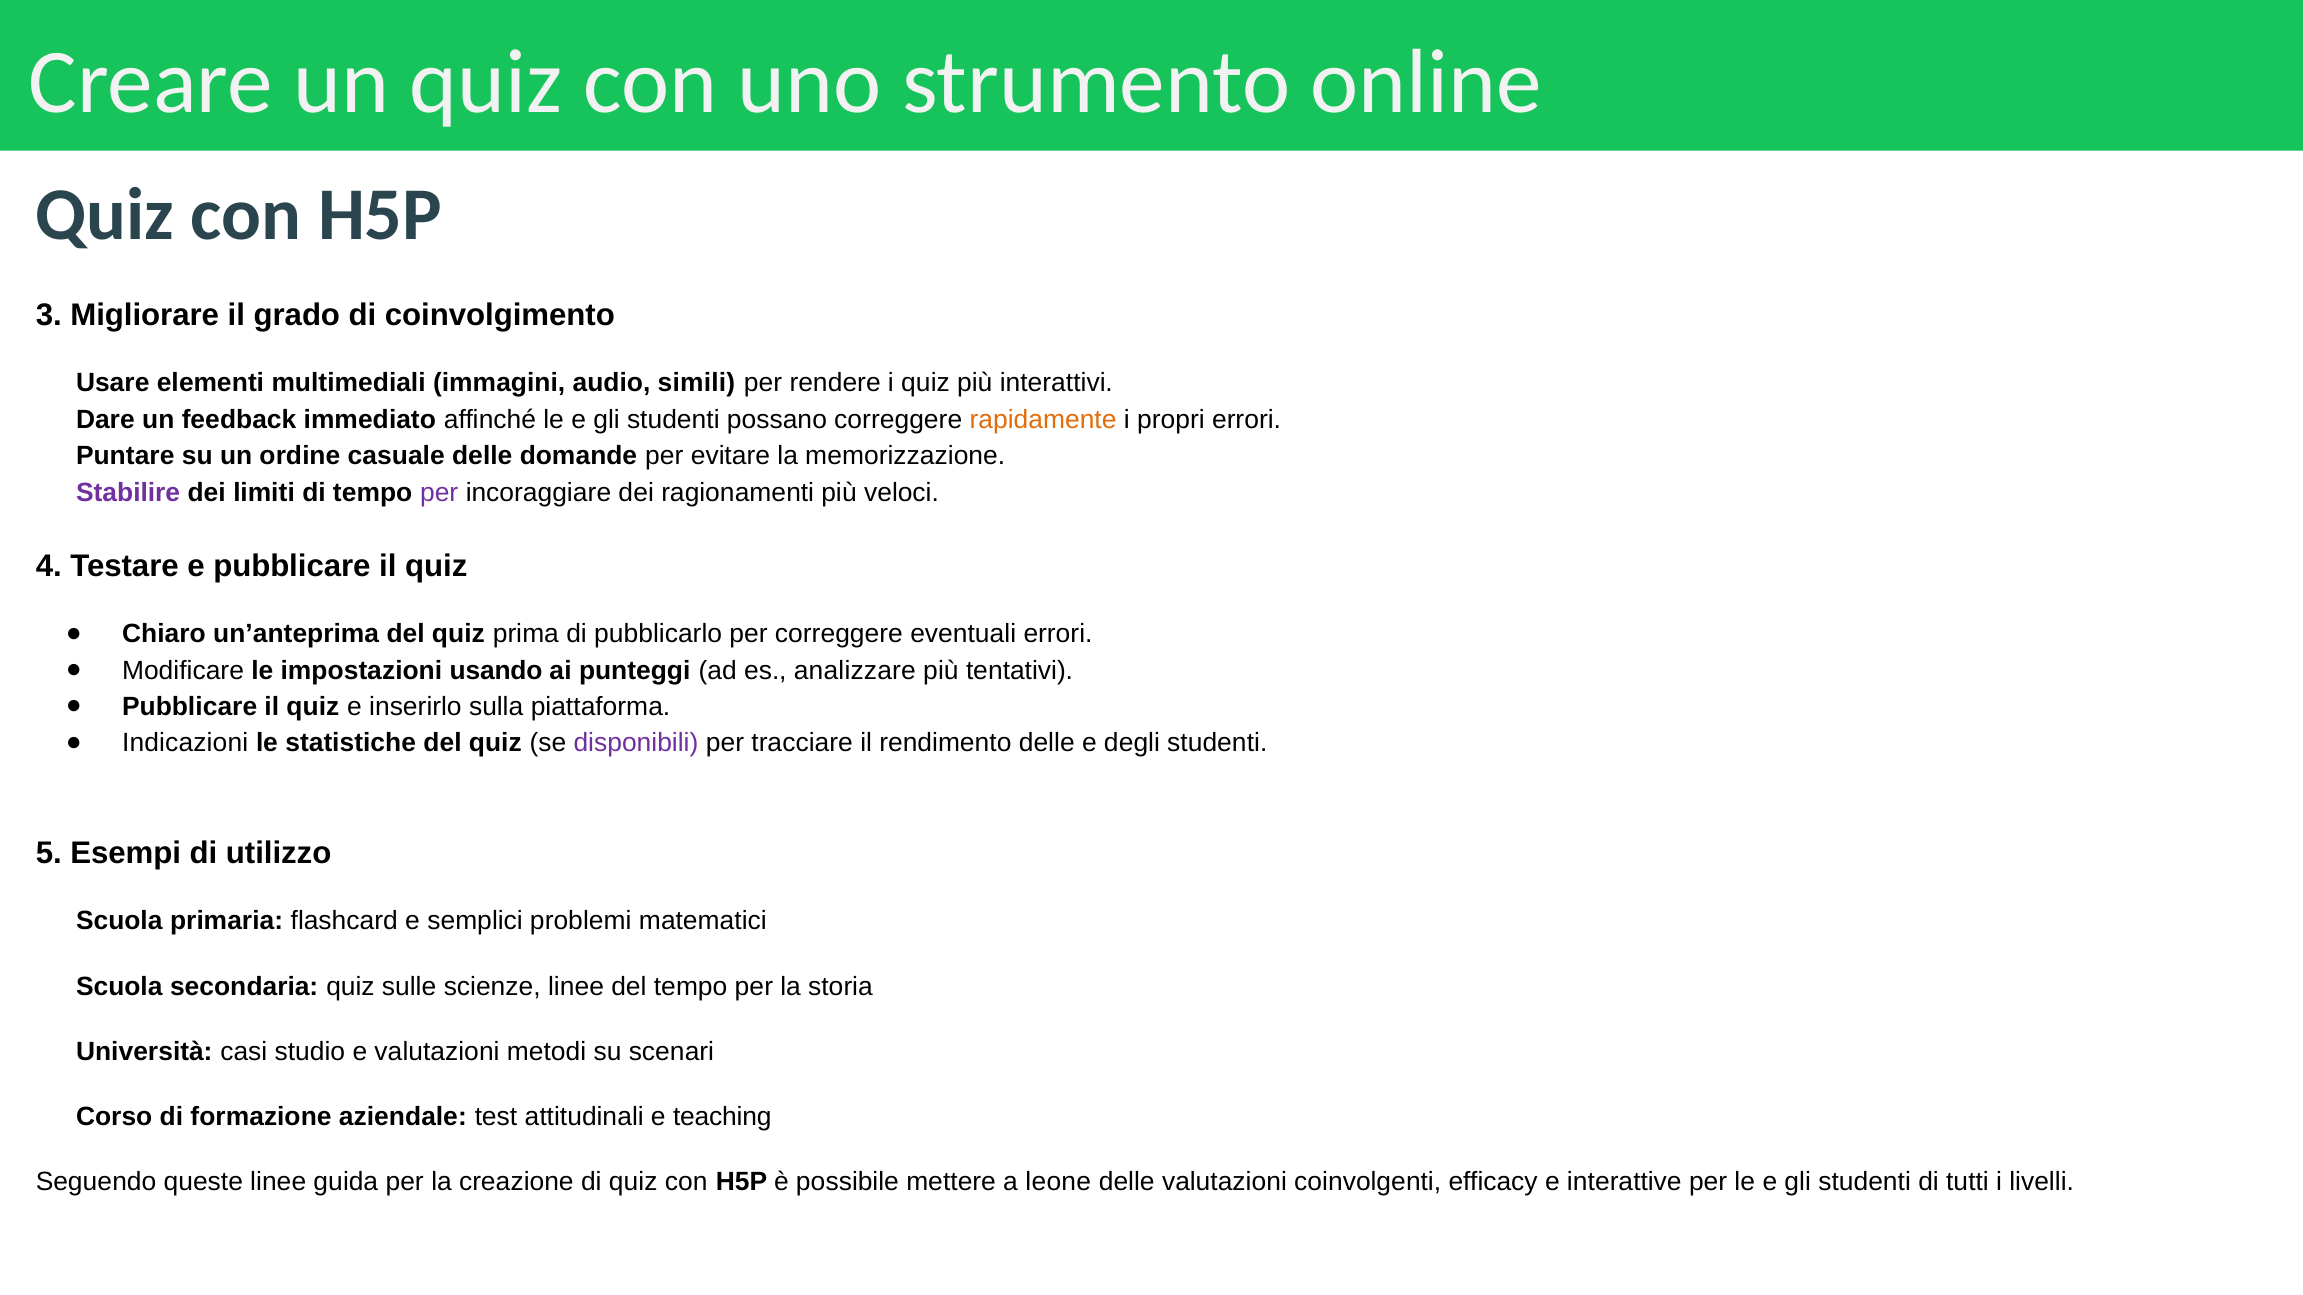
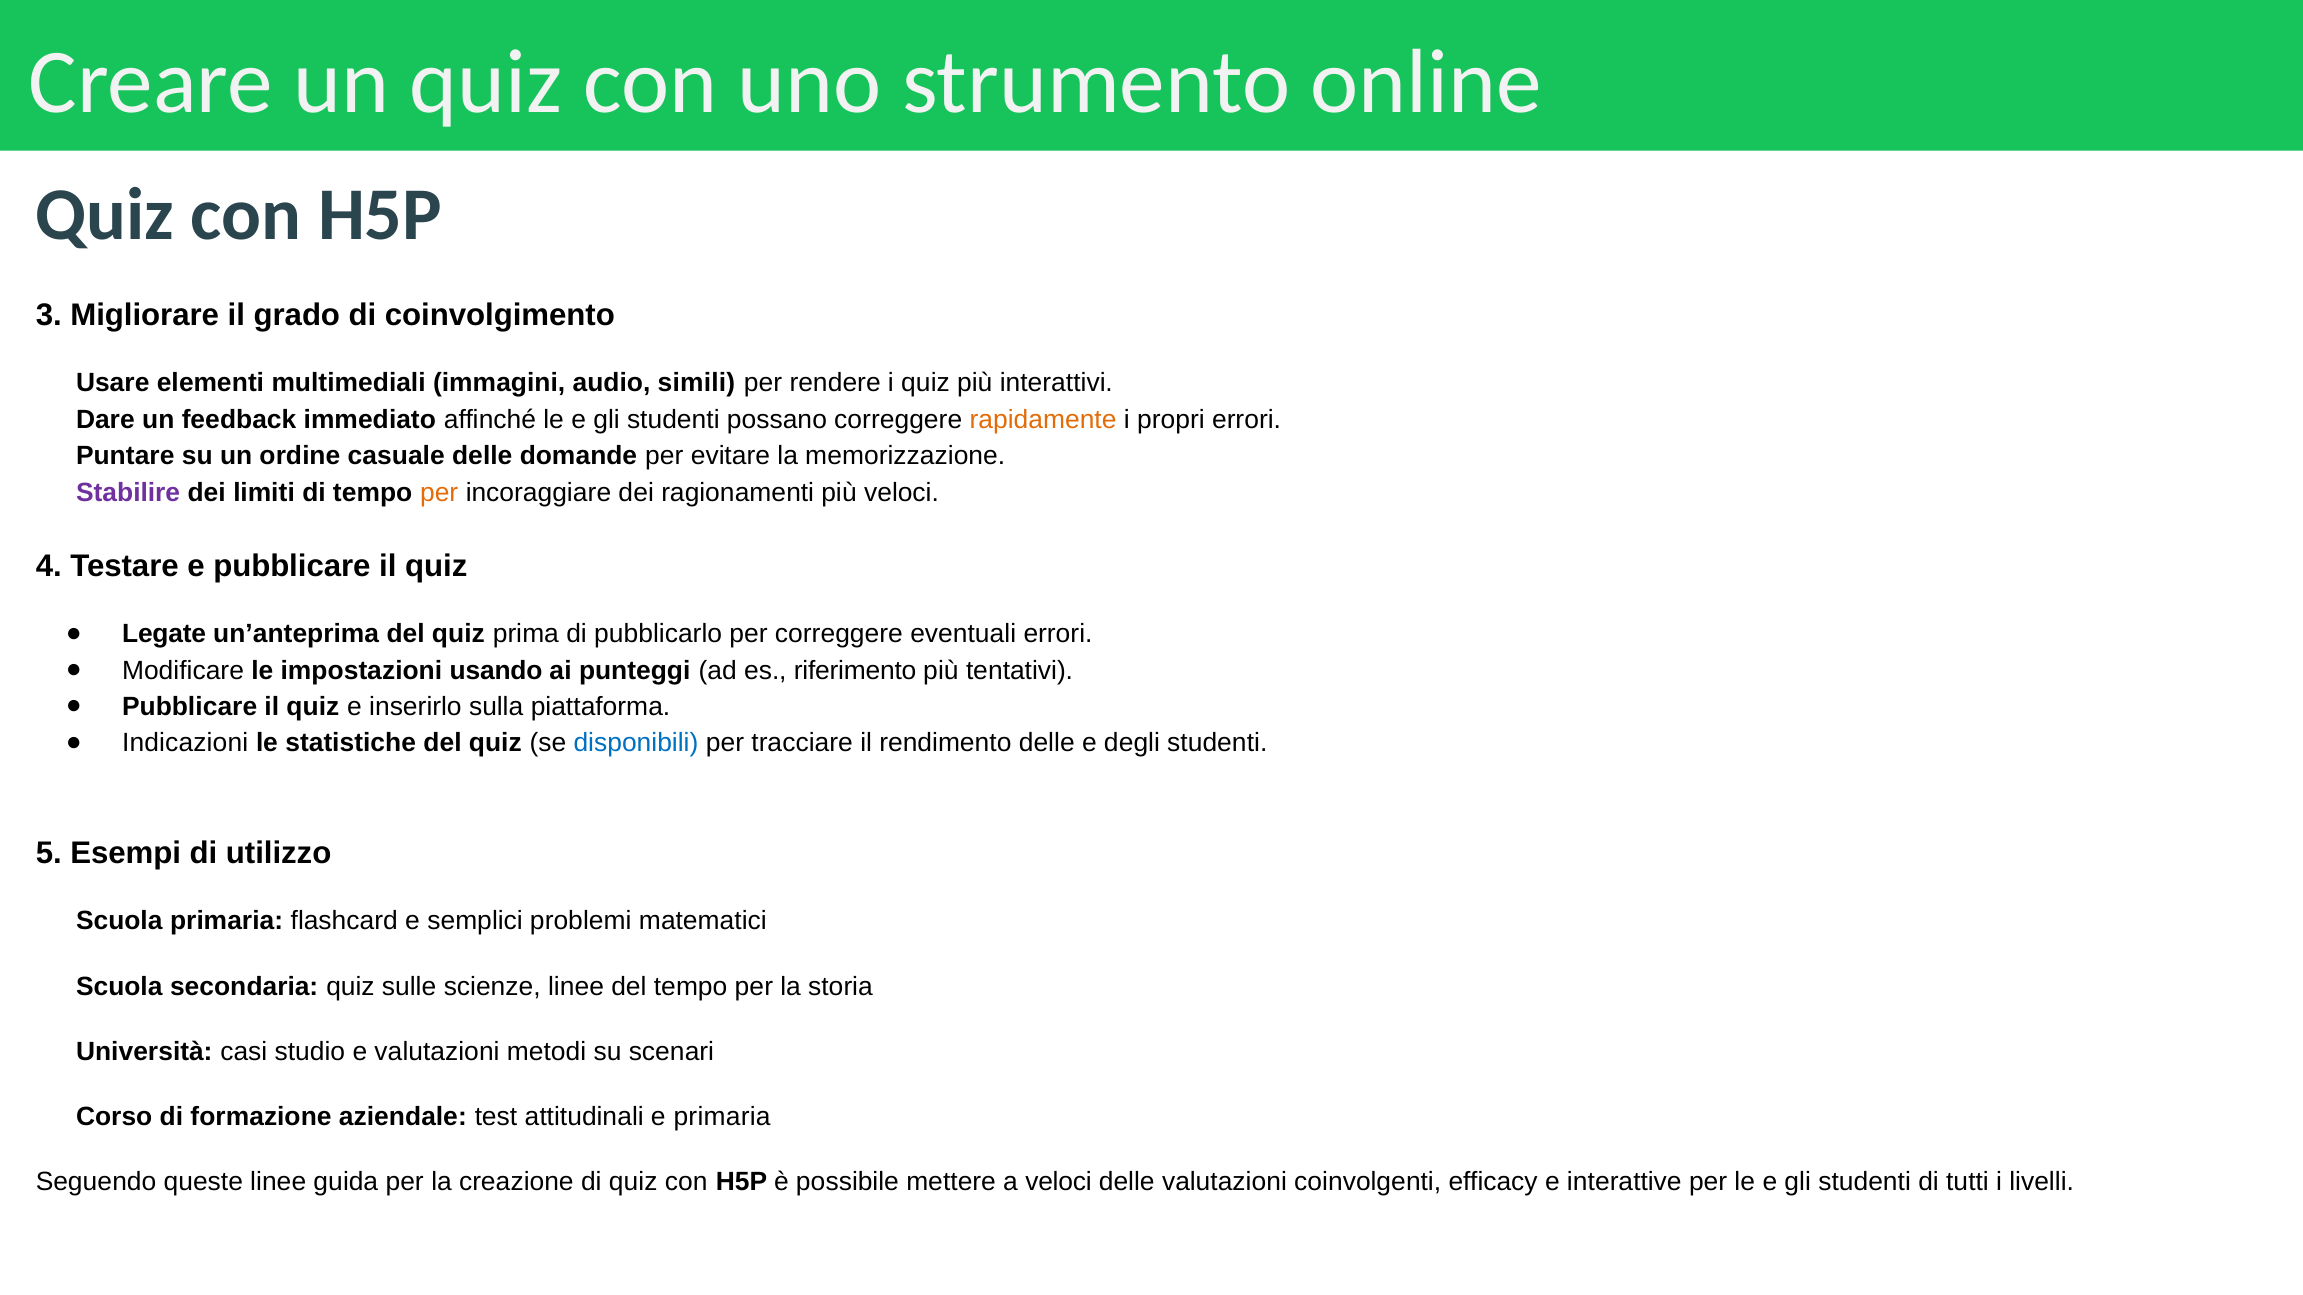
per at (439, 492) colour: purple -> orange
Chiaro: Chiaro -> Legate
analizzare: analizzare -> riferimento
disponibili colour: purple -> blue
e teaching: teaching -> primaria
a leone: leone -> veloci
